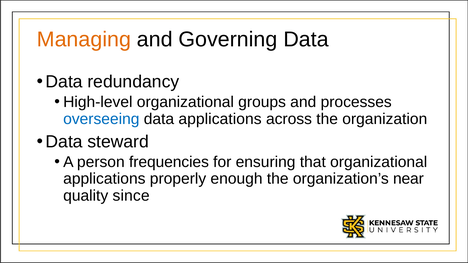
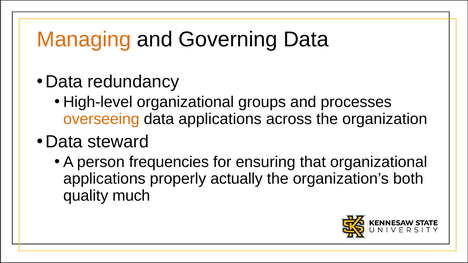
overseeing colour: blue -> orange
enough: enough -> actually
near: near -> both
since: since -> much
